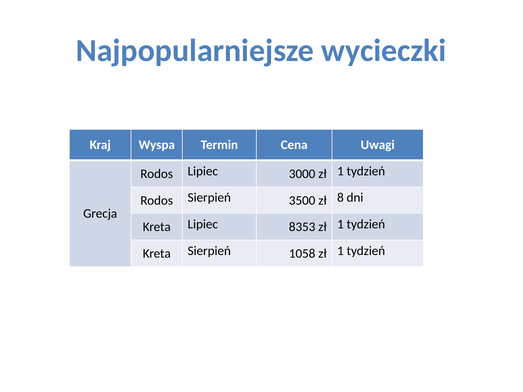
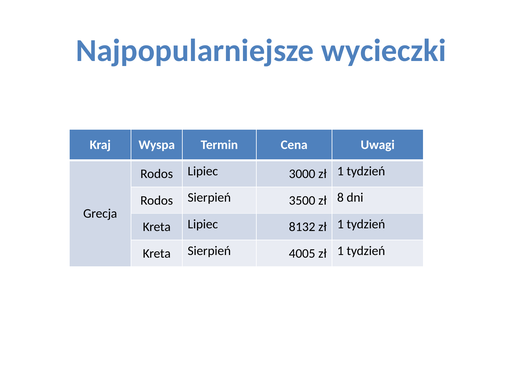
8353: 8353 -> 8132
1058: 1058 -> 4005
